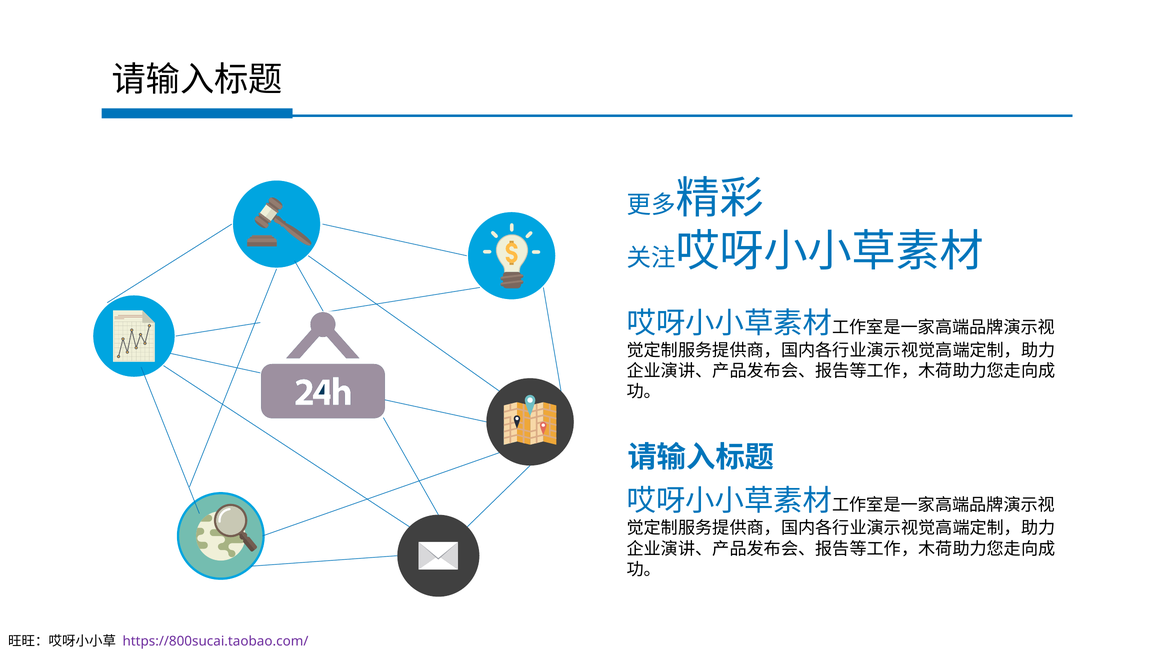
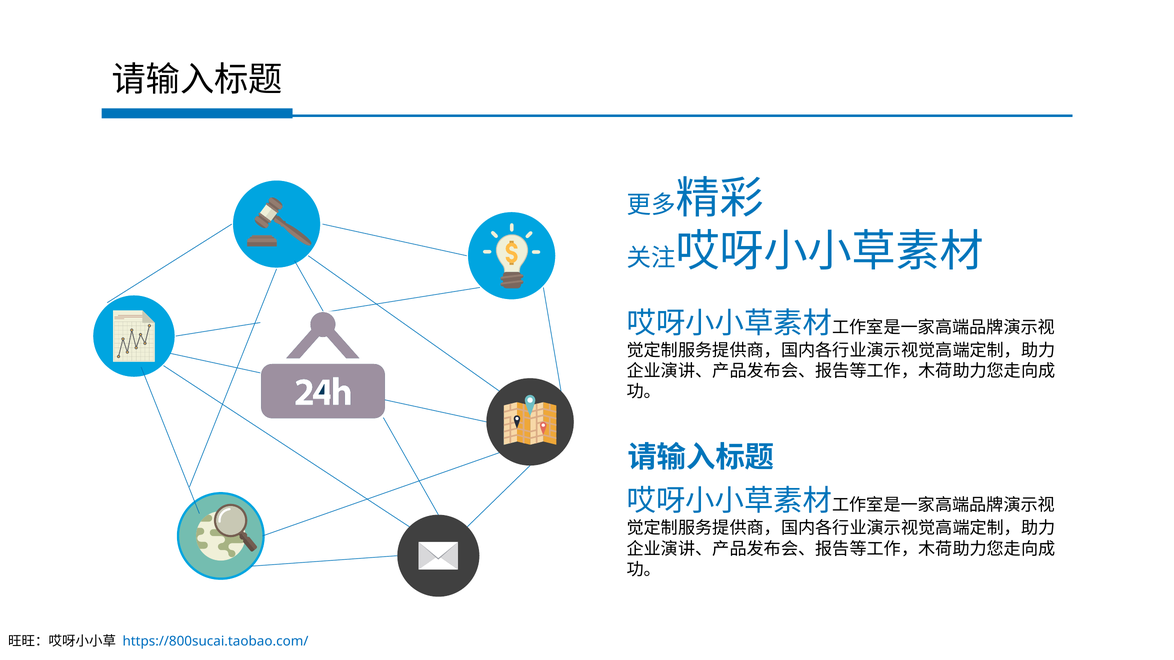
https://800sucai.taobao.com/ colour: purple -> blue
